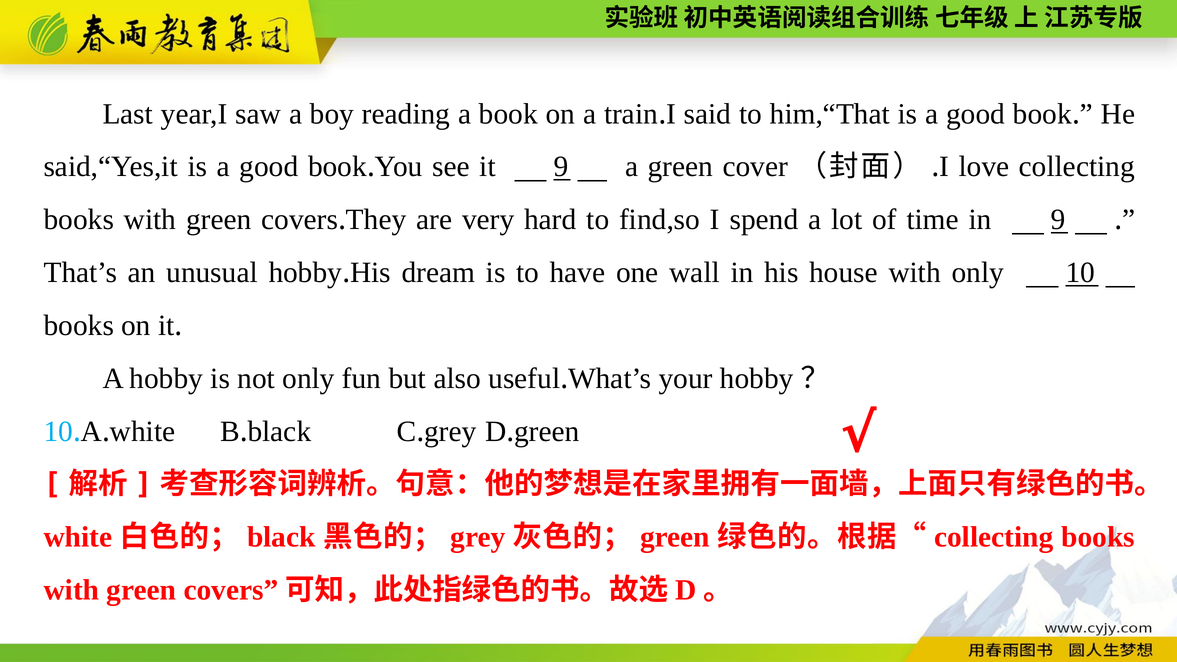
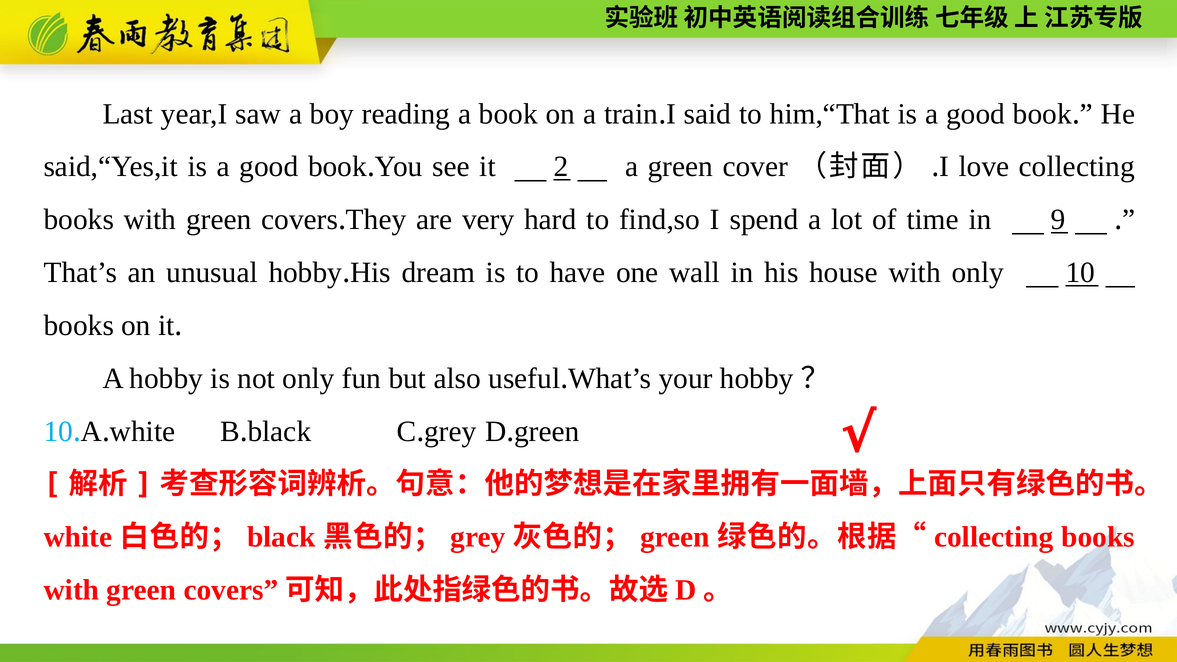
it 9: 9 -> 2
